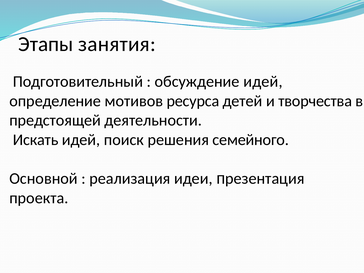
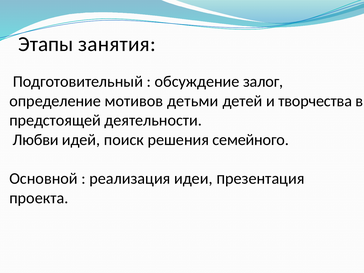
обсуждение идей: идей -> залог
ресурса: ресурса -> детьми
Искать: Искать -> Любви
